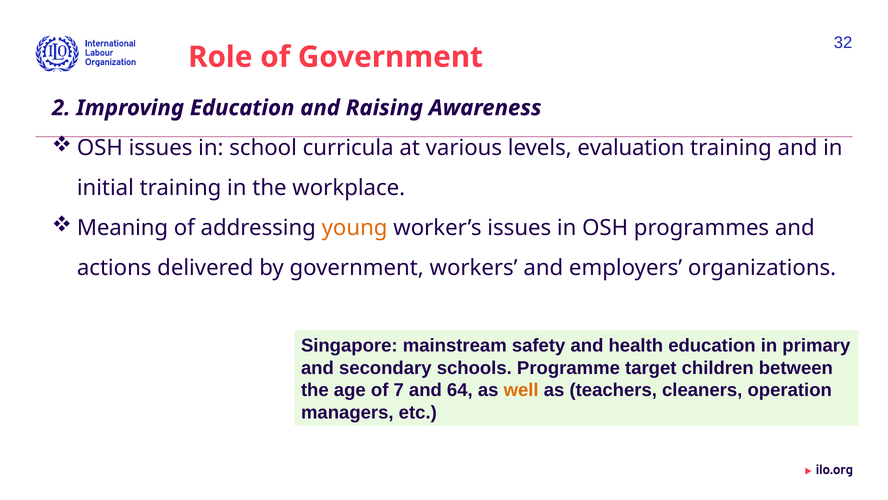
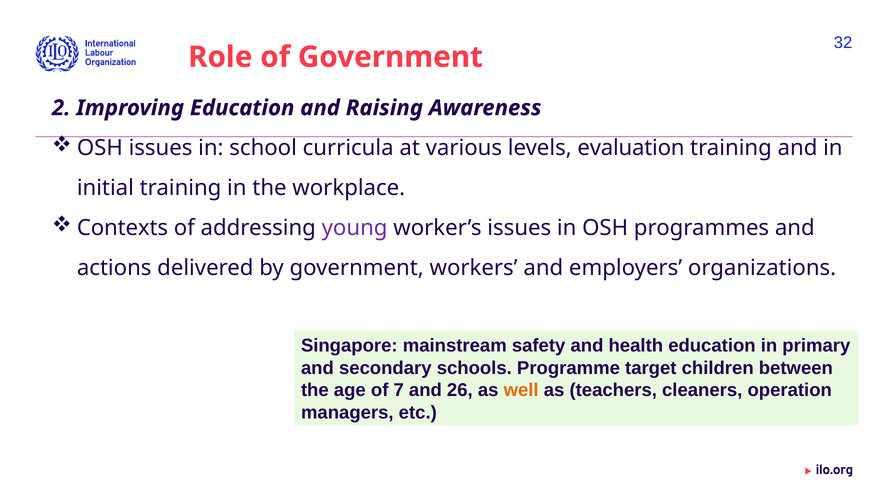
Meaning: Meaning -> Contexts
young colour: orange -> purple
64: 64 -> 26
